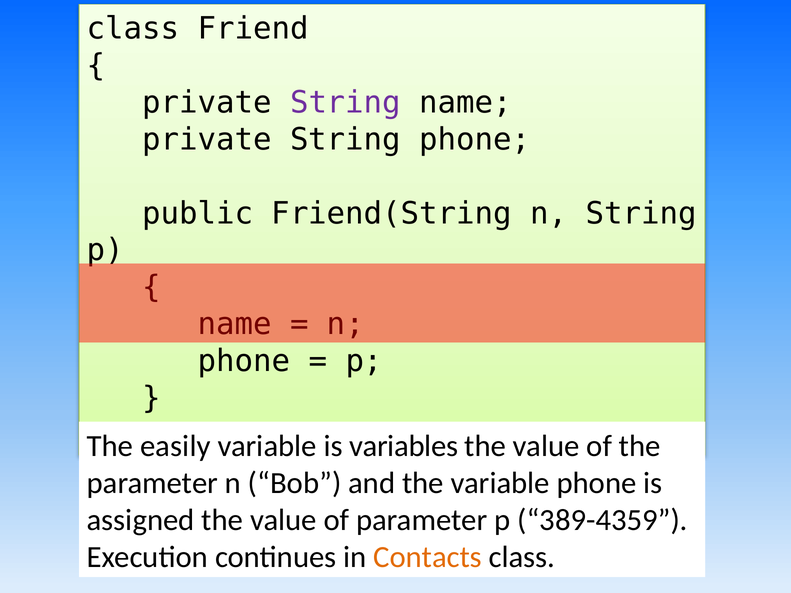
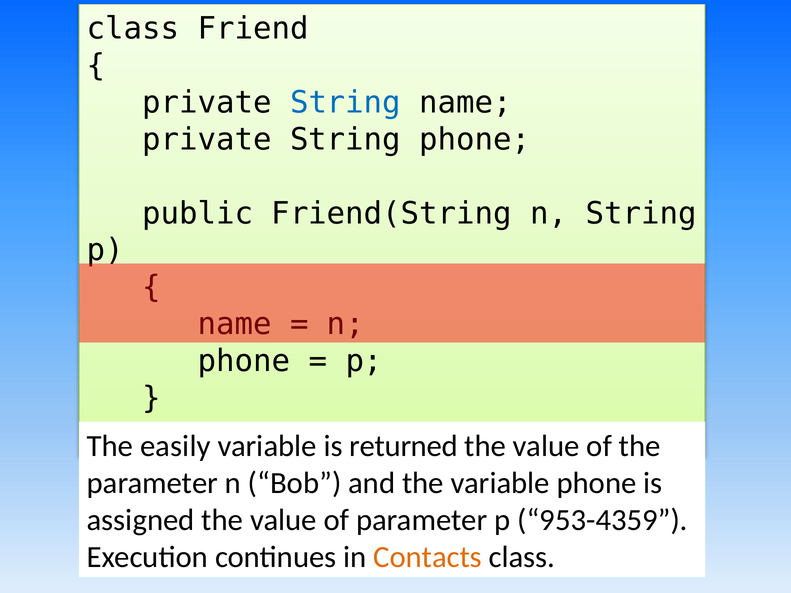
String at (345, 103) colour: purple -> blue
variables: variables -> returned
389-4359: 389-4359 -> 953-4359
